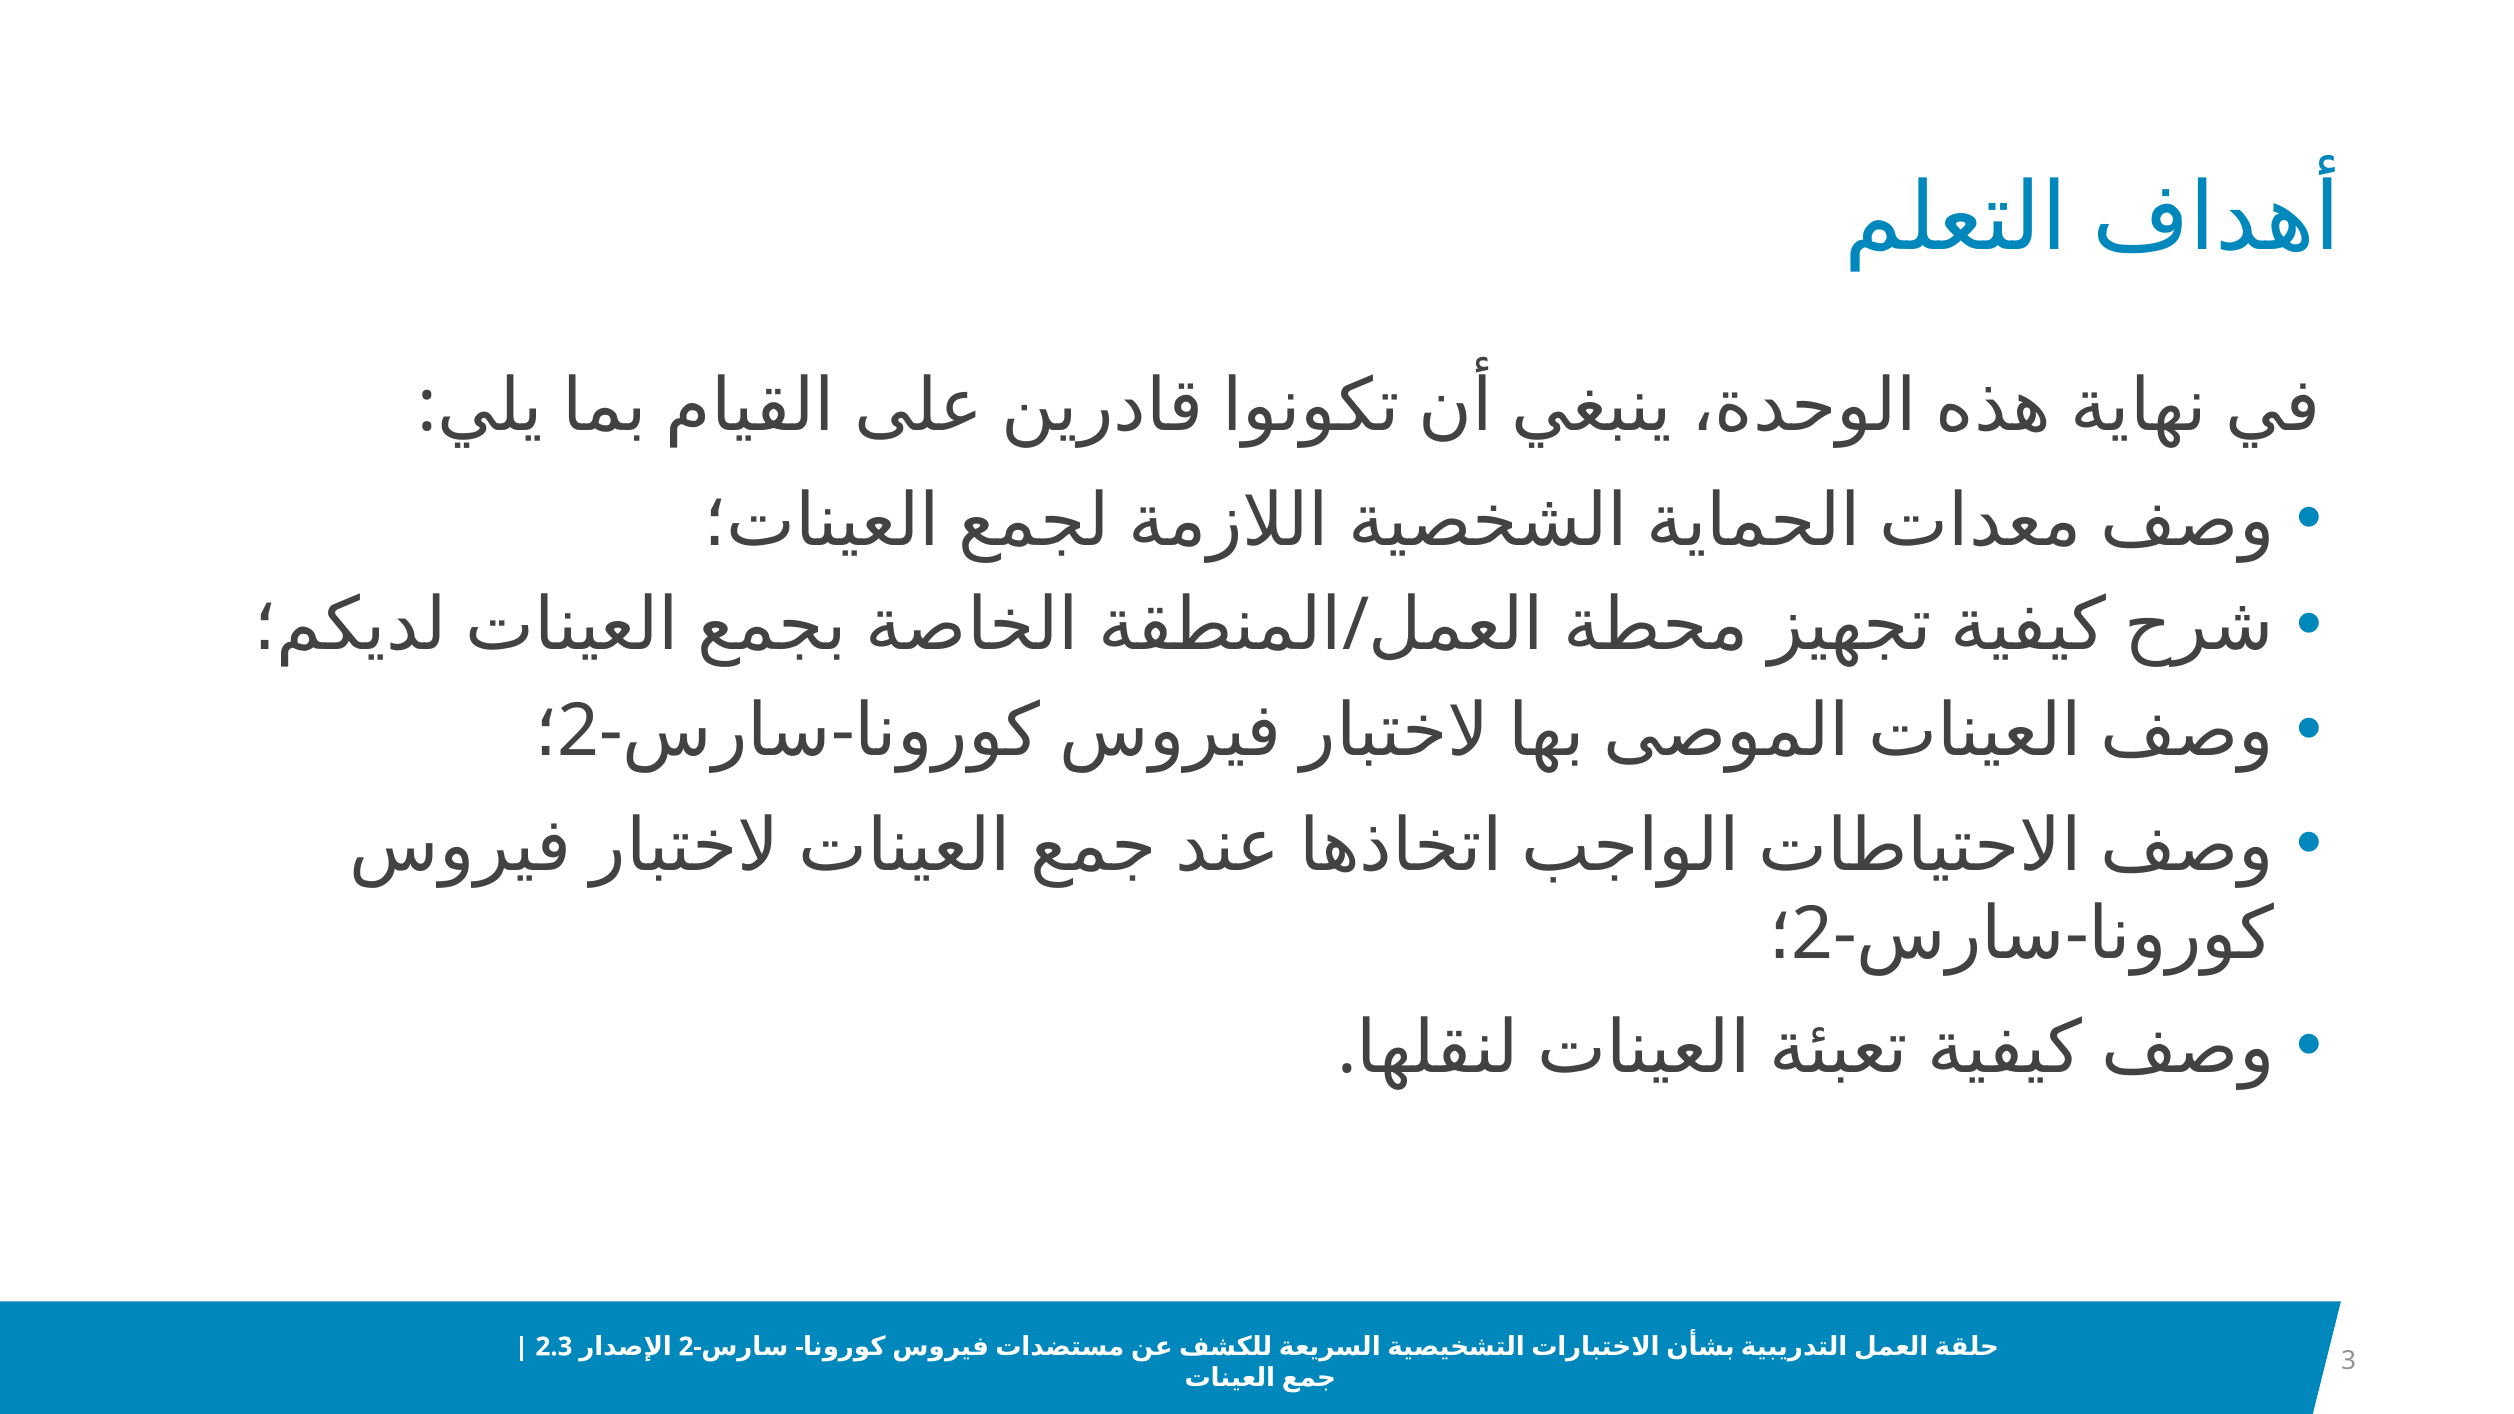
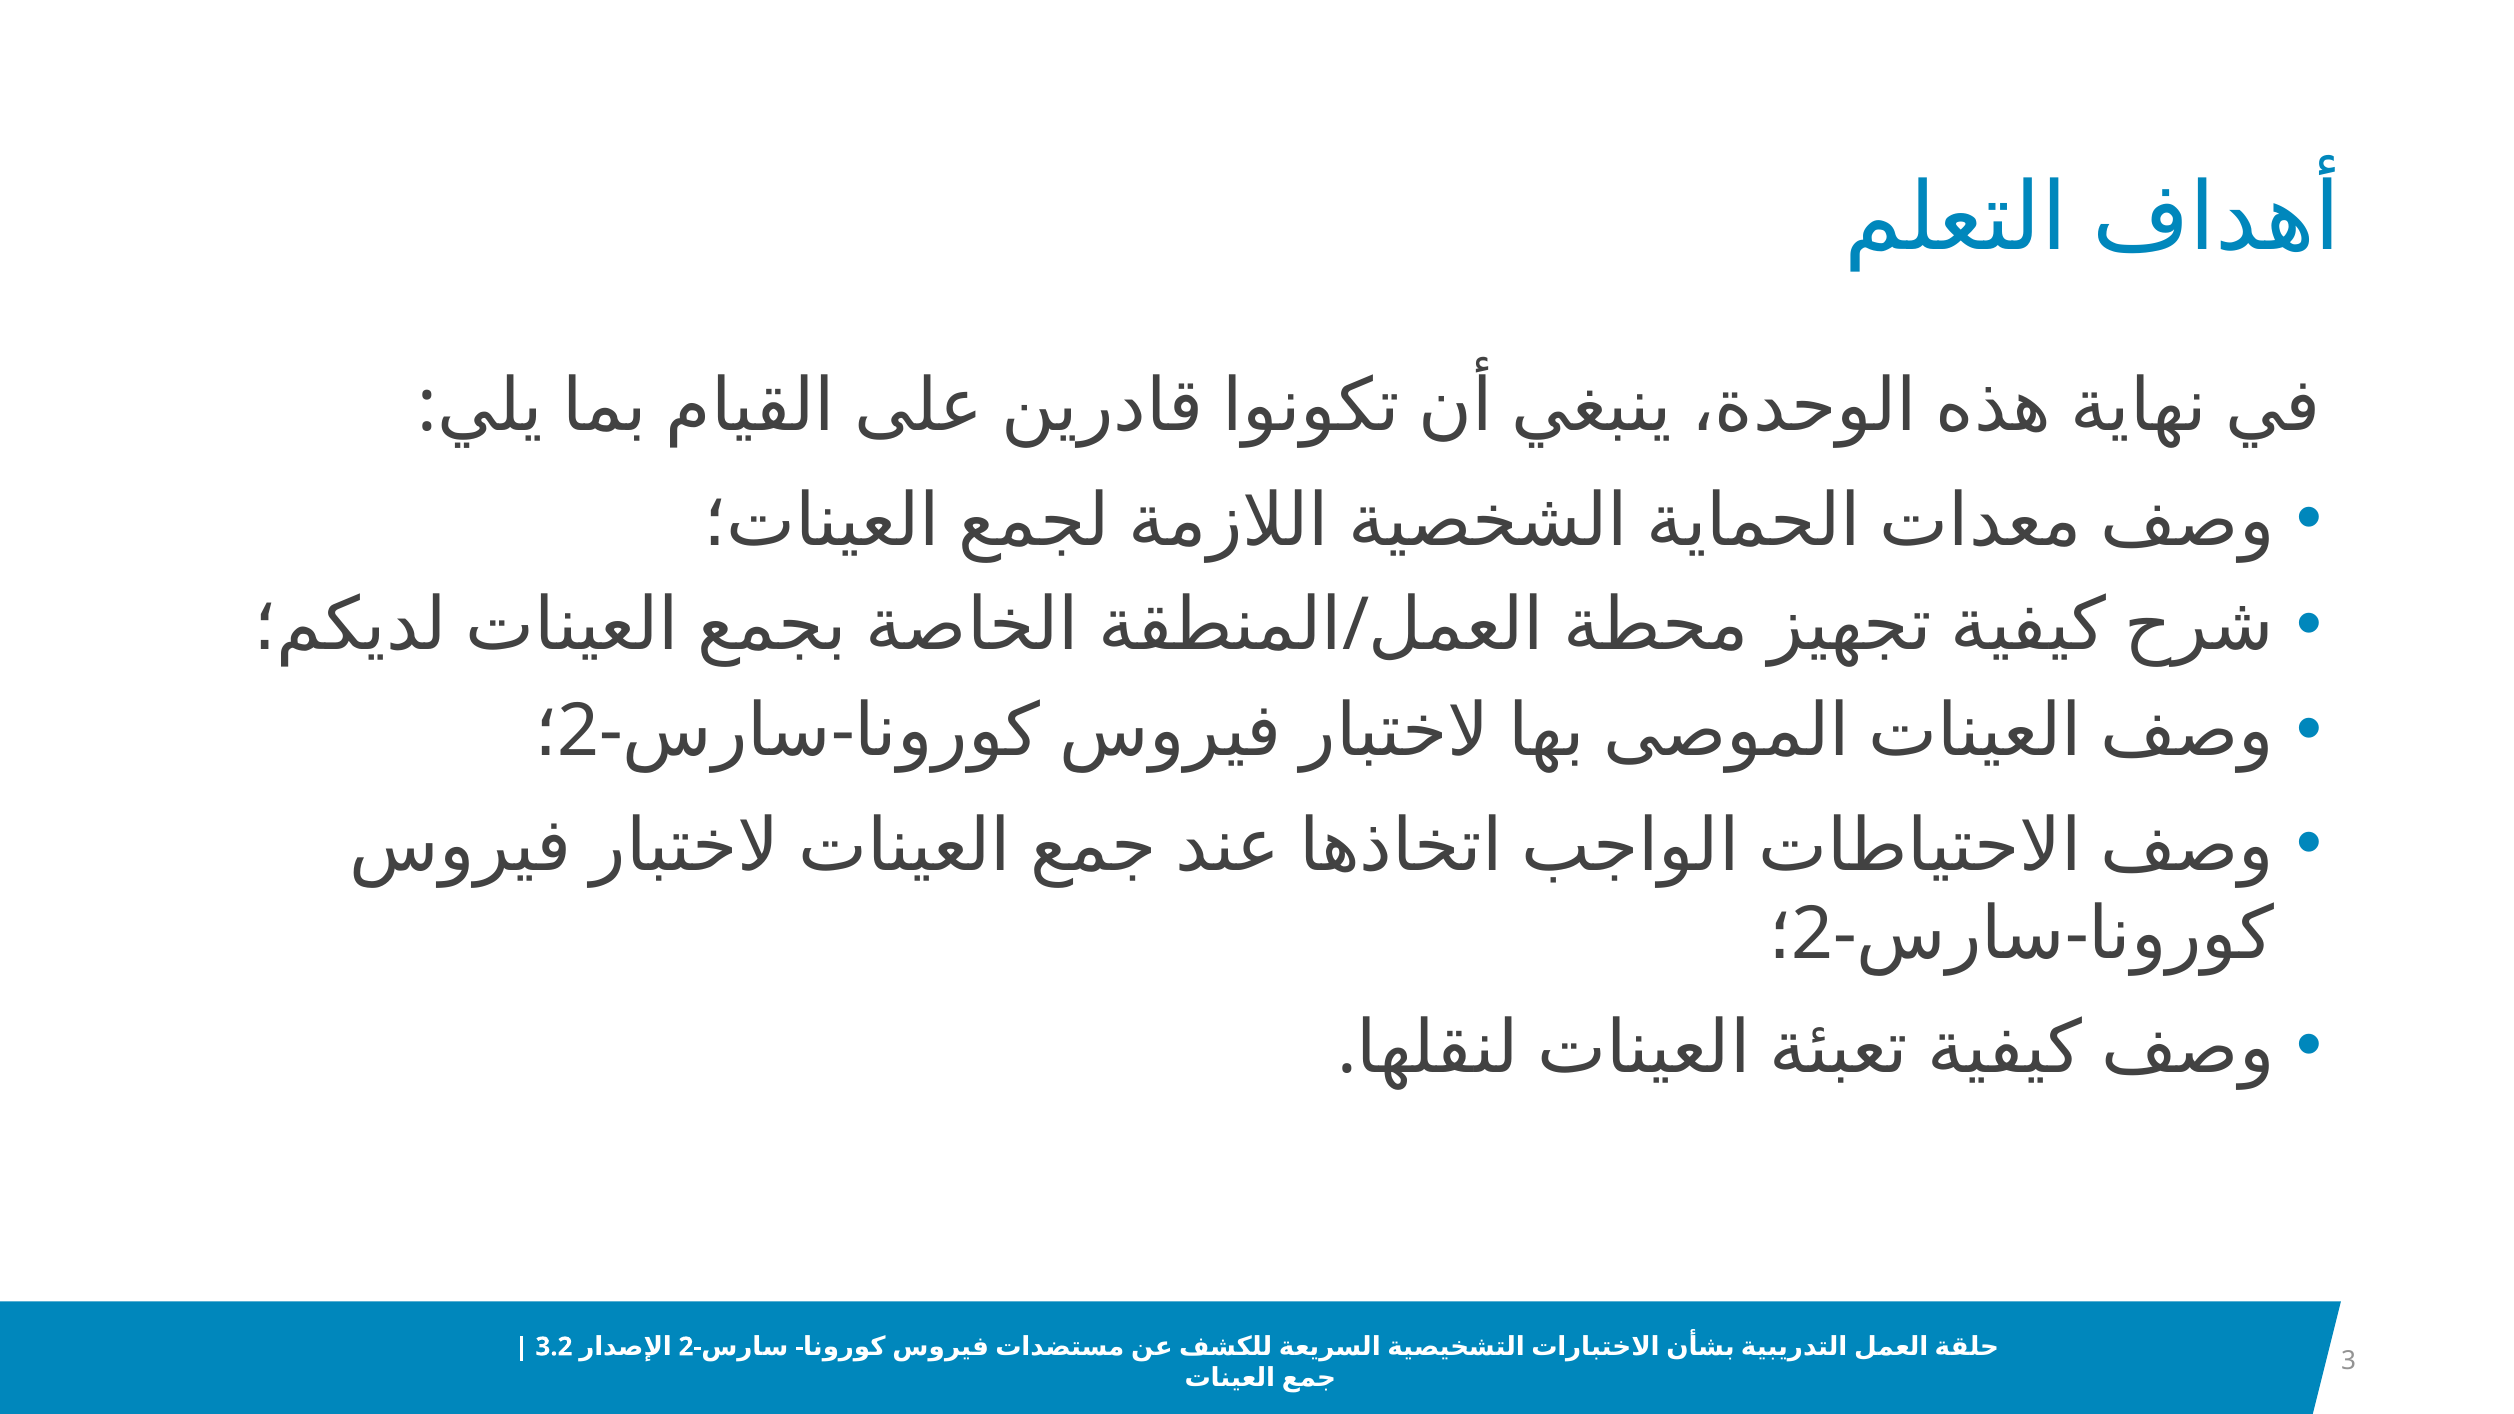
2.3: 2.3 -> 3.2
